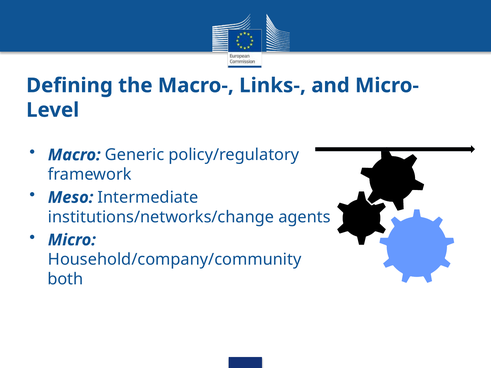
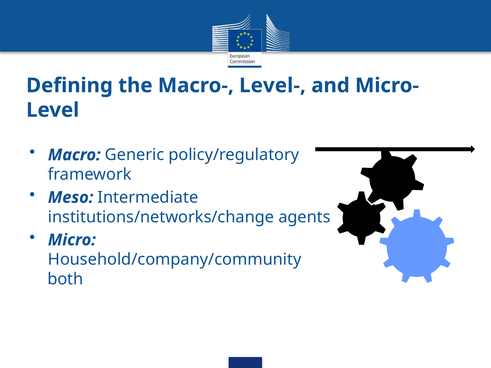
Links-: Links- -> Level-
